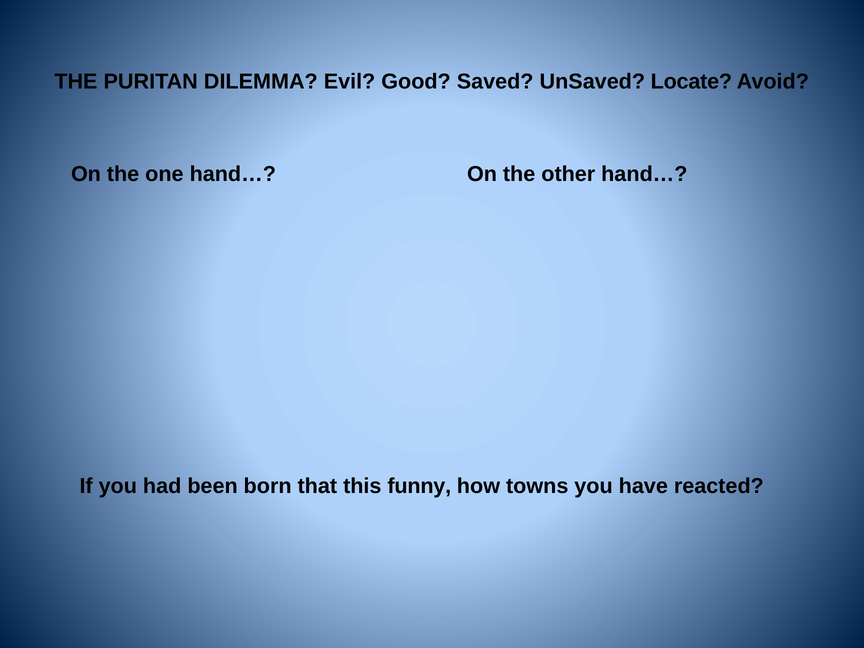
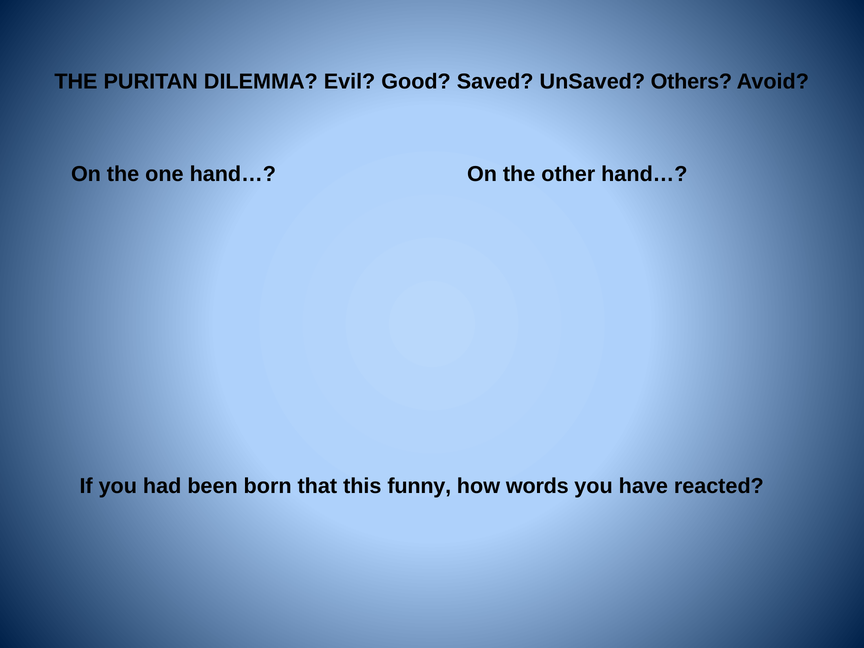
Locate: Locate -> Others
towns: towns -> words
